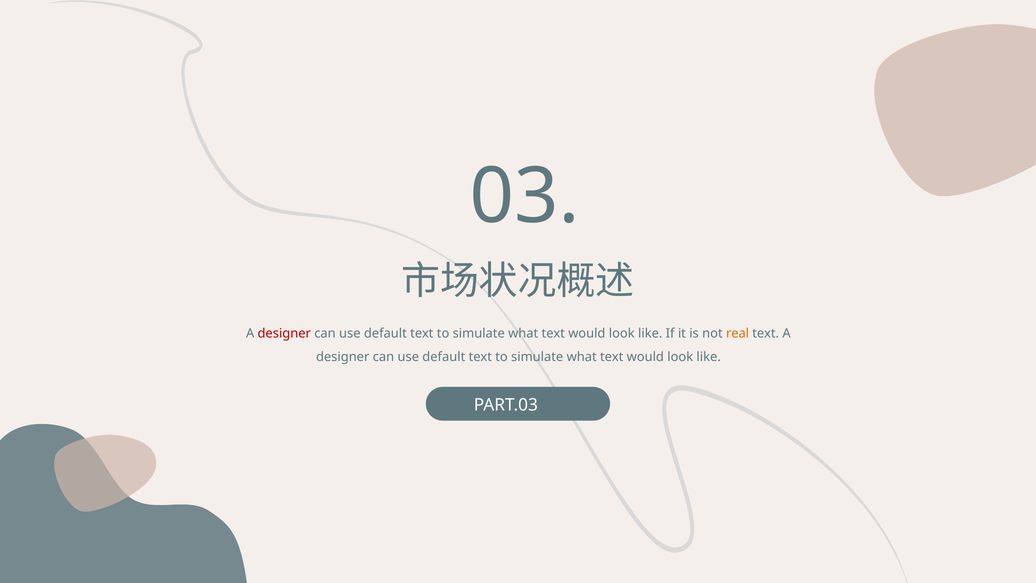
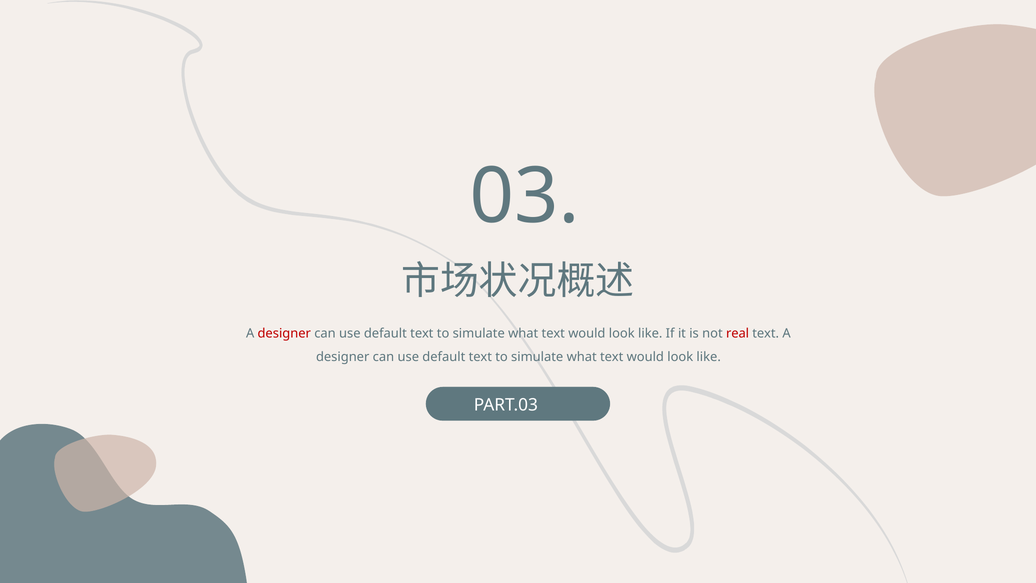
real colour: orange -> red
